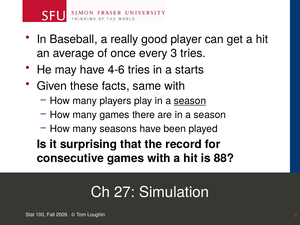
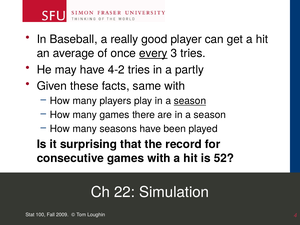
every underline: none -> present
4-6: 4-6 -> 4-2
starts: starts -> partly
88: 88 -> 52
27: 27 -> 22
